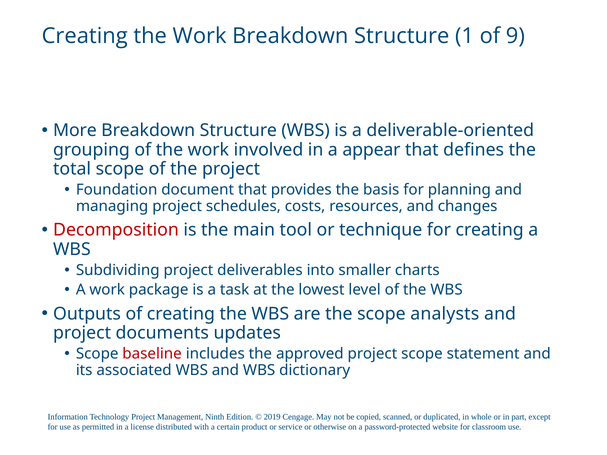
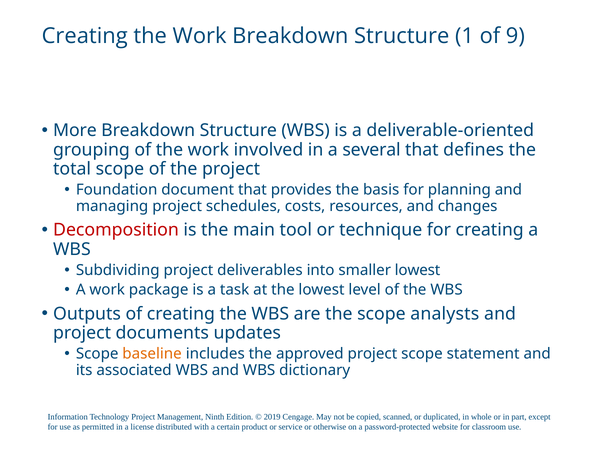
appear: appear -> several
smaller charts: charts -> lowest
baseline colour: red -> orange
